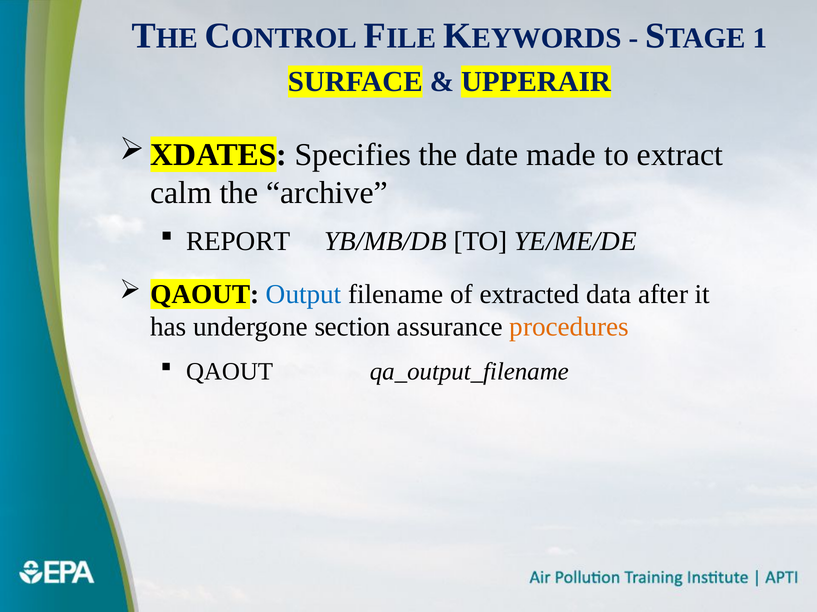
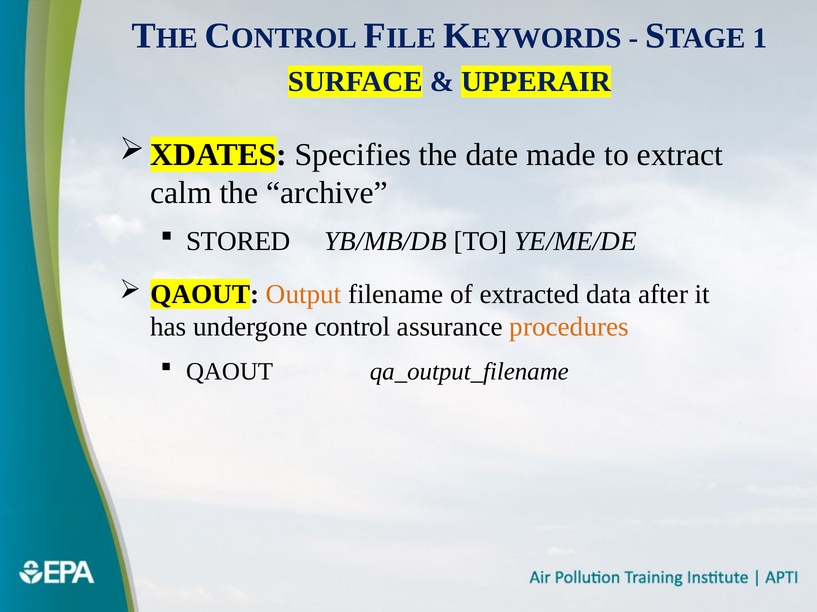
REPORT: REPORT -> STORED
Output colour: blue -> orange
section: section -> control
